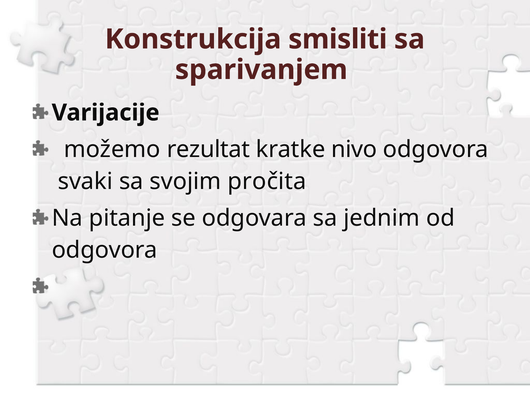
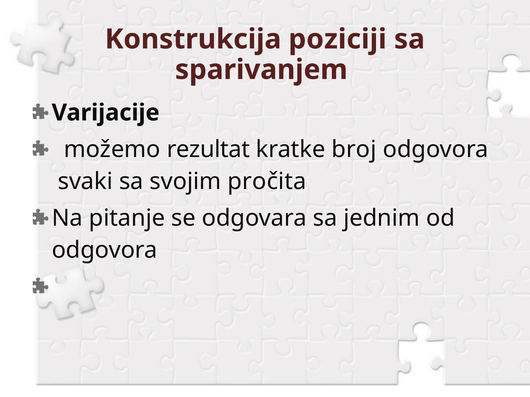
smisliti: smisliti -> poziciji
nivo: nivo -> broj
